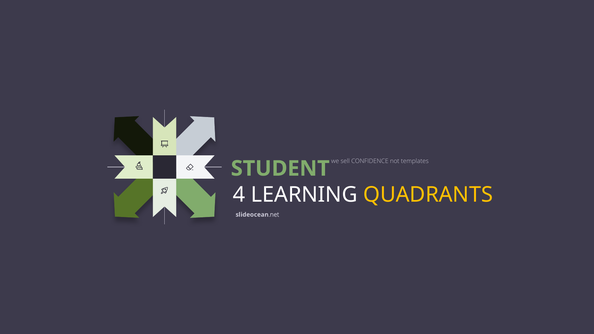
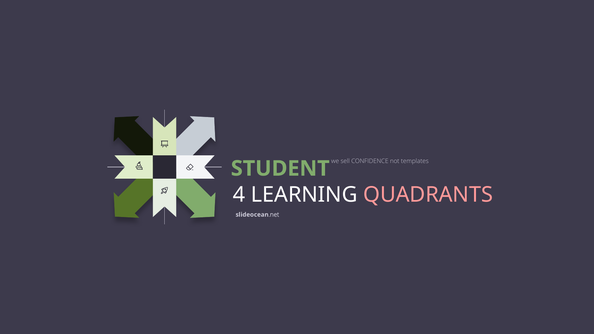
QUADRANTS colour: yellow -> pink
